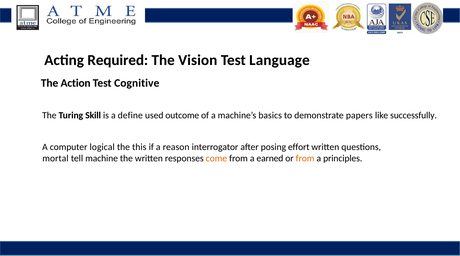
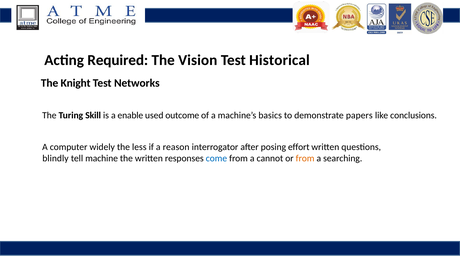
Language: Language -> Historical
Action: Action -> Knight
Cognitive: Cognitive -> Networks
define: define -> enable
successfully: successfully -> conclusions
logical: logical -> widely
this: this -> less
mortal: mortal -> blindly
come colour: orange -> blue
earned: earned -> cannot
principles: principles -> searching
